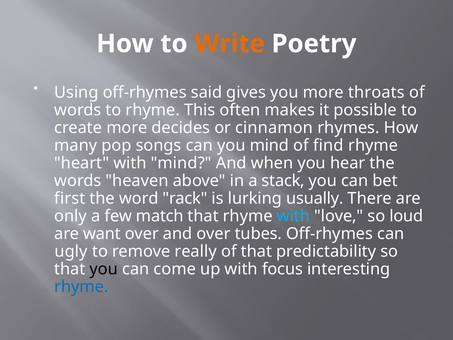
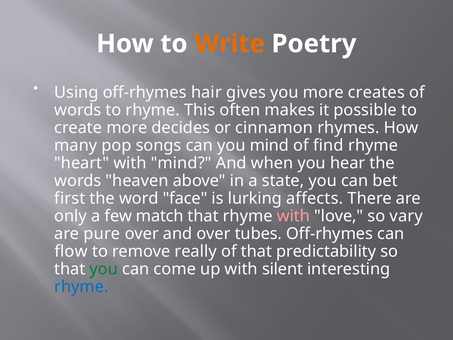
said: said -> hair
throats: throats -> creates
stack: stack -> state
rack: rack -> face
usually: usually -> affects
with at (293, 216) colour: light blue -> pink
loud: loud -> vary
want: want -> pure
ugly: ugly -> flow
you at (104, 269) colour: black -> green
focus: focus -> silent
